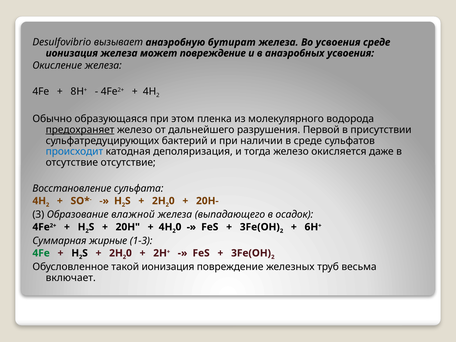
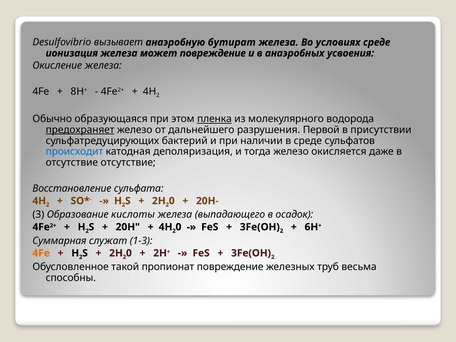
Во усвоения: усвоения -> условиях
пленка underline: none -> present
влажной: влажной -> кислоты
жирные: жирные -> служат
4Fe at (41, 253) colour: green -> orange
такой ионизация: ионизация -> пропионат
включает: включает -> способны
